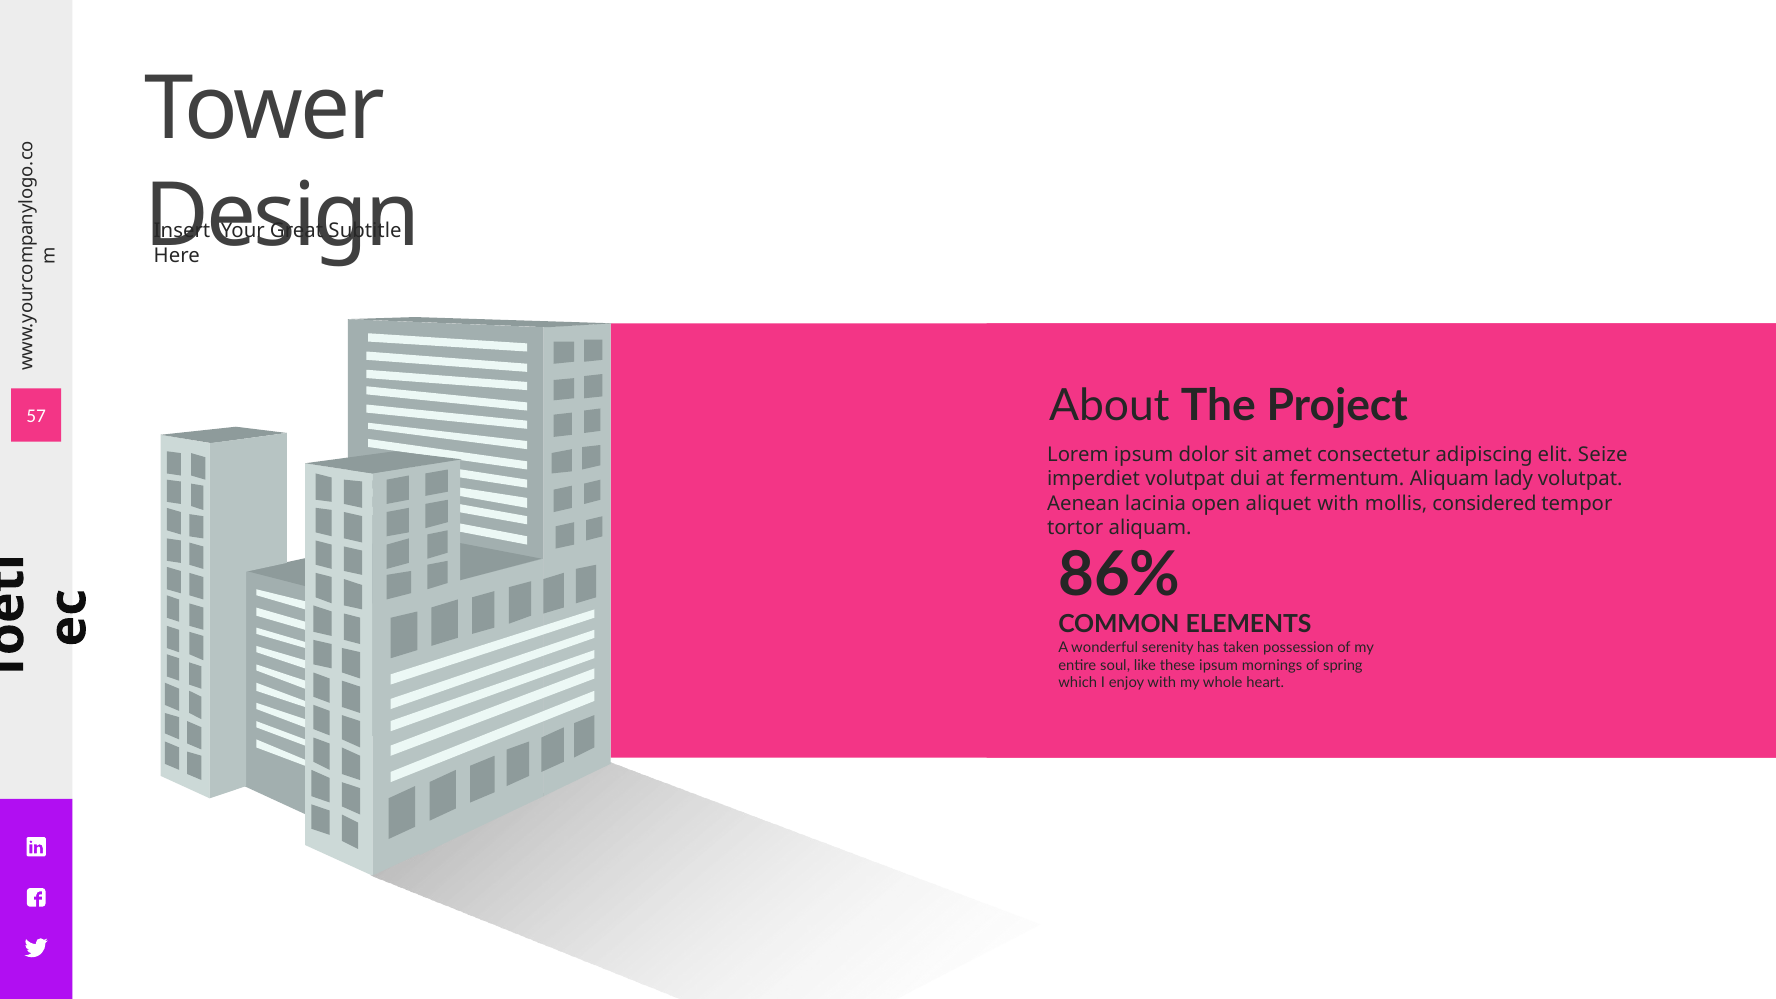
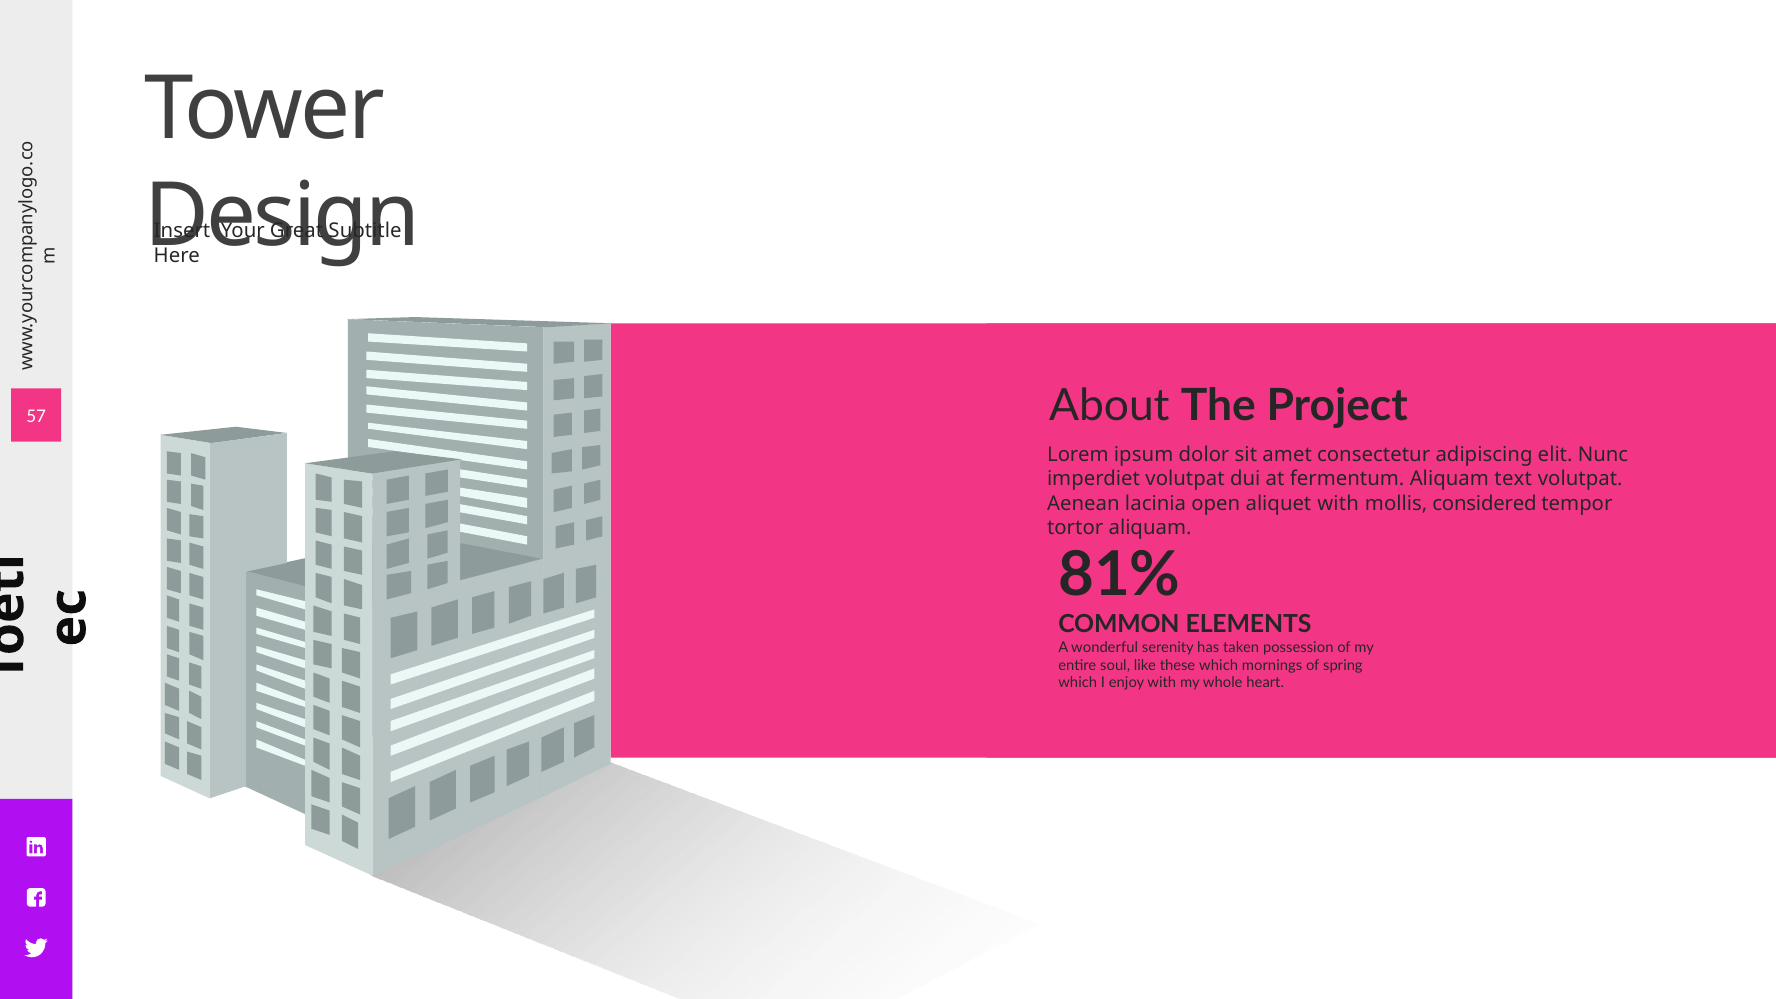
Seize: Seize -> Nunc
lady: lady -> text
86%: 86% -> 81%
these ipsum: ipsum -> which
